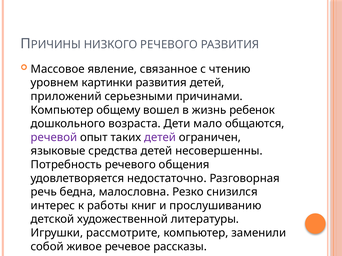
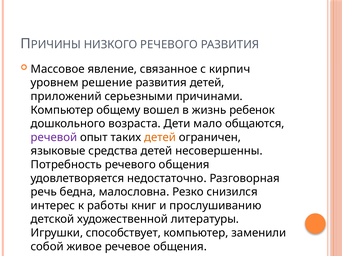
чтению: чтению -> кирпич
картинки: картинки -> решение
детей at (160, 138) colour: purple -> orange
рассмотрите: рассмотрите -> способствует
речевое рассказы: рассказы -> общения
